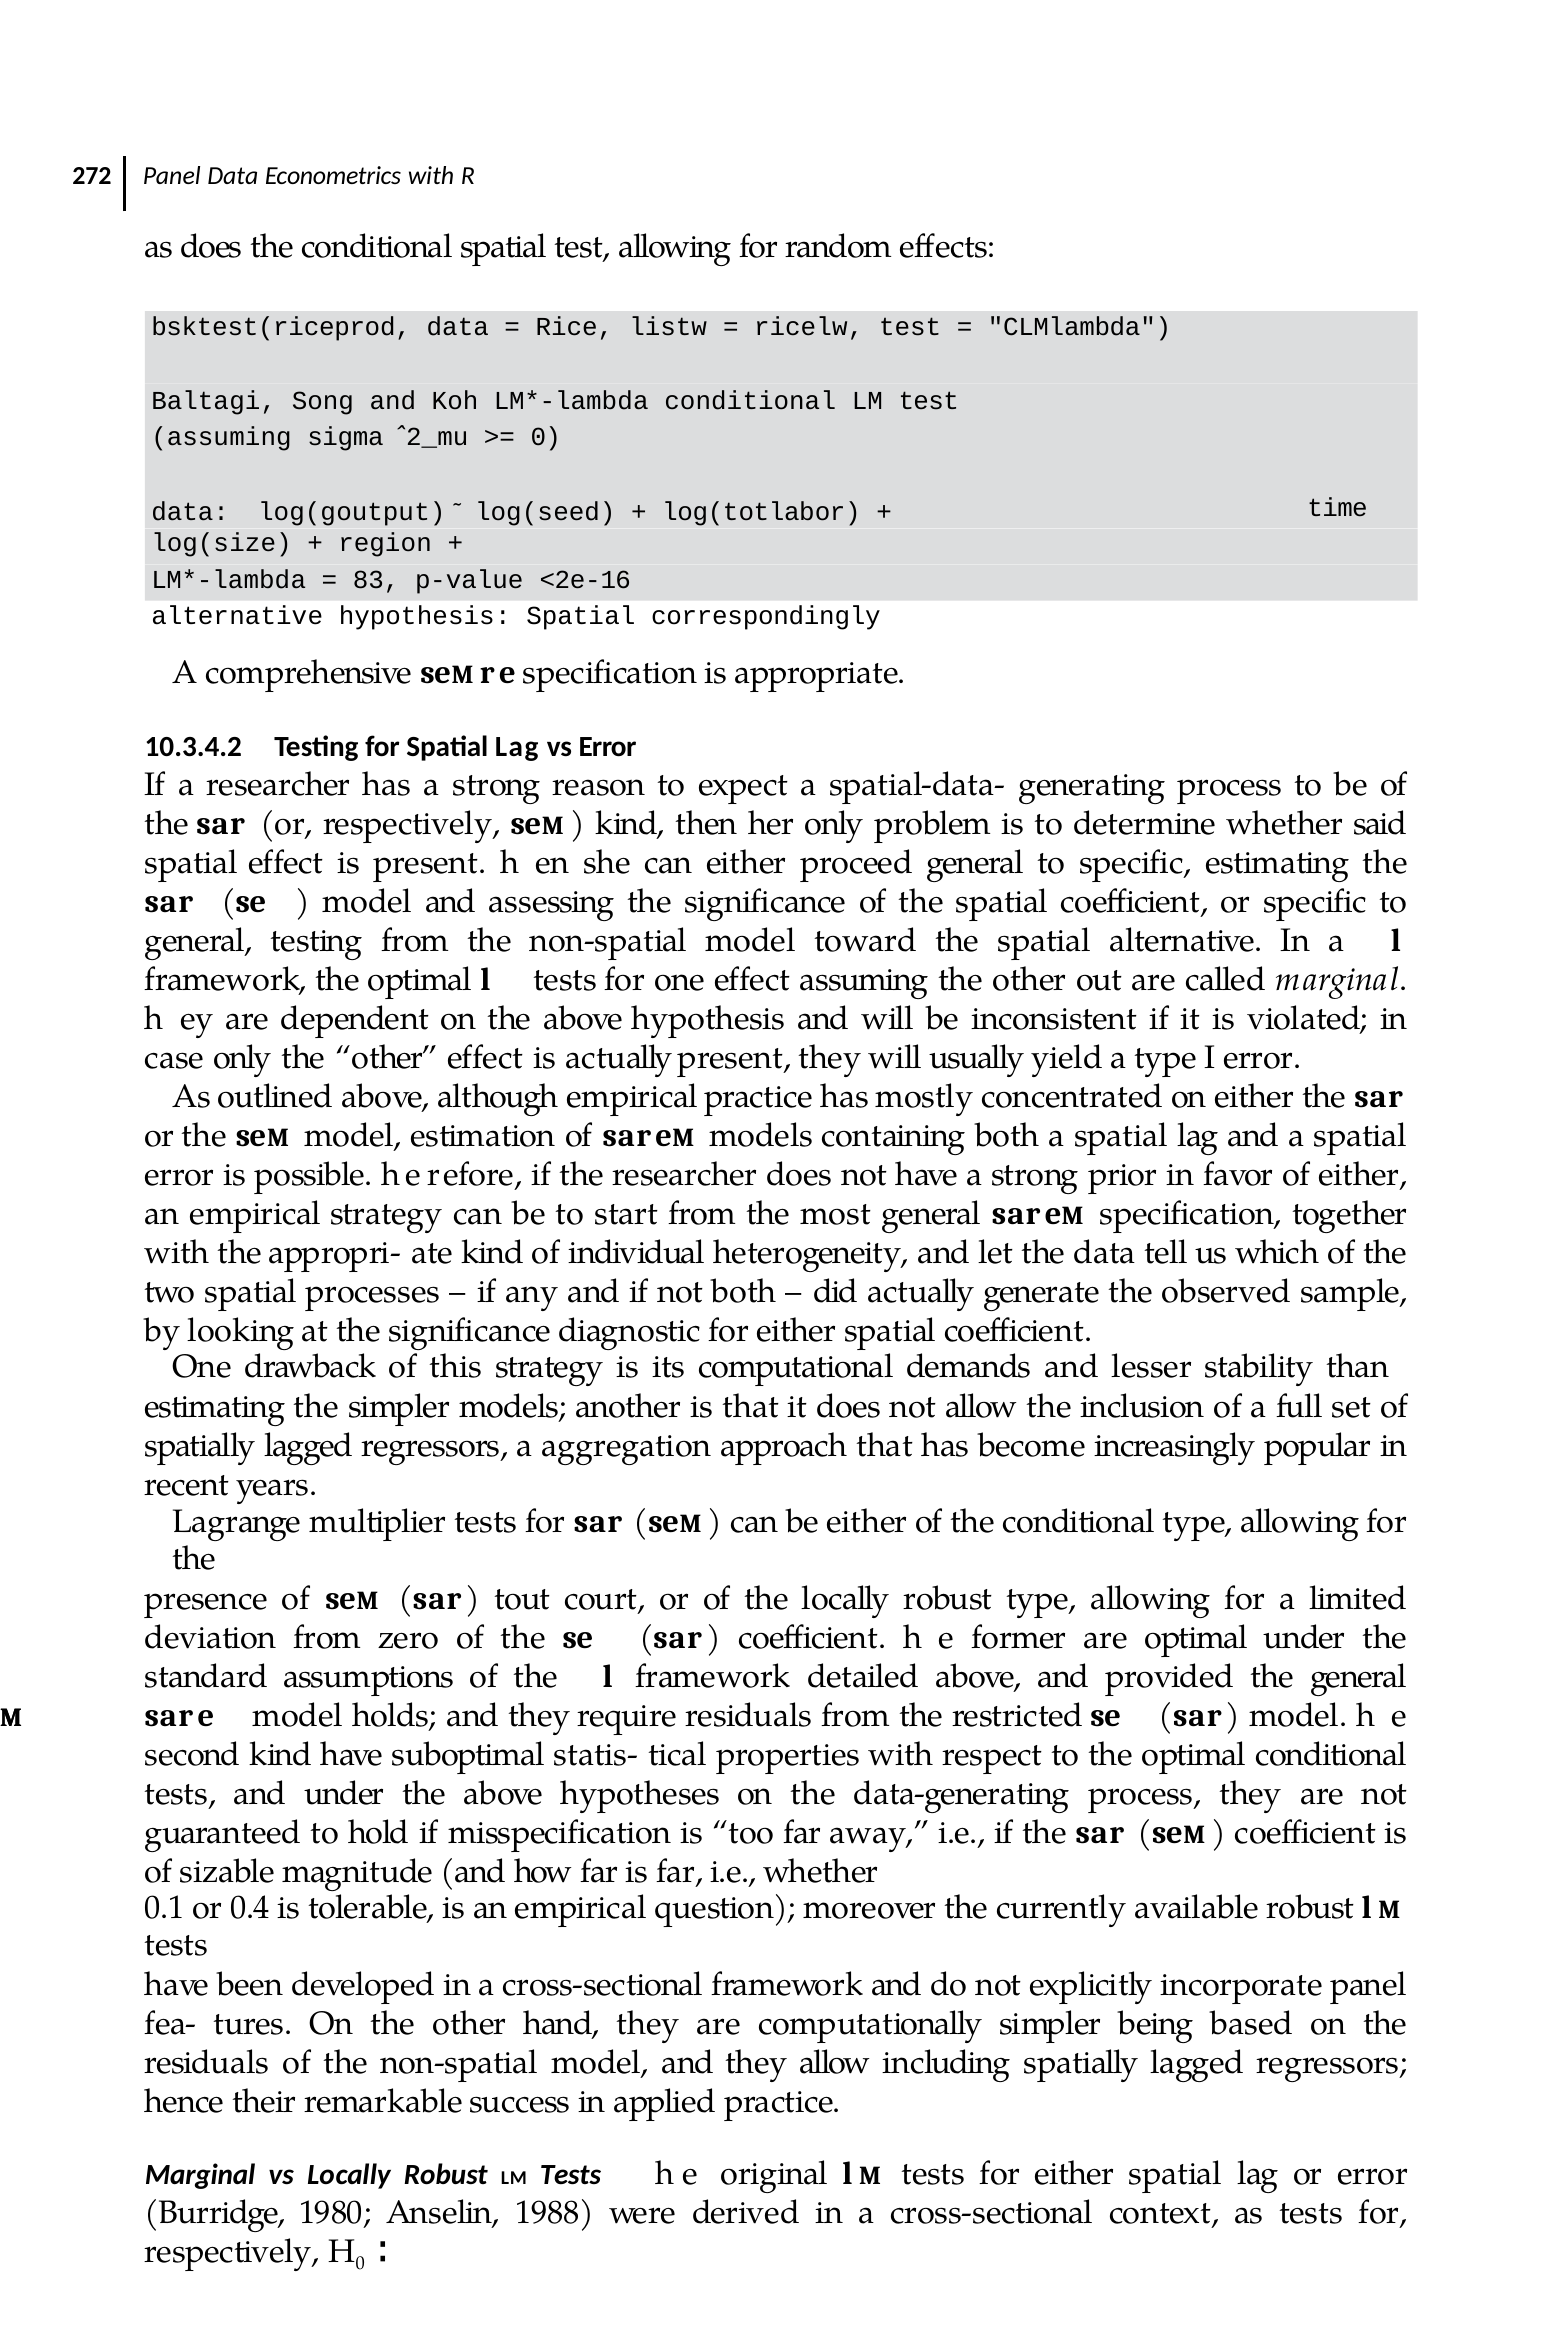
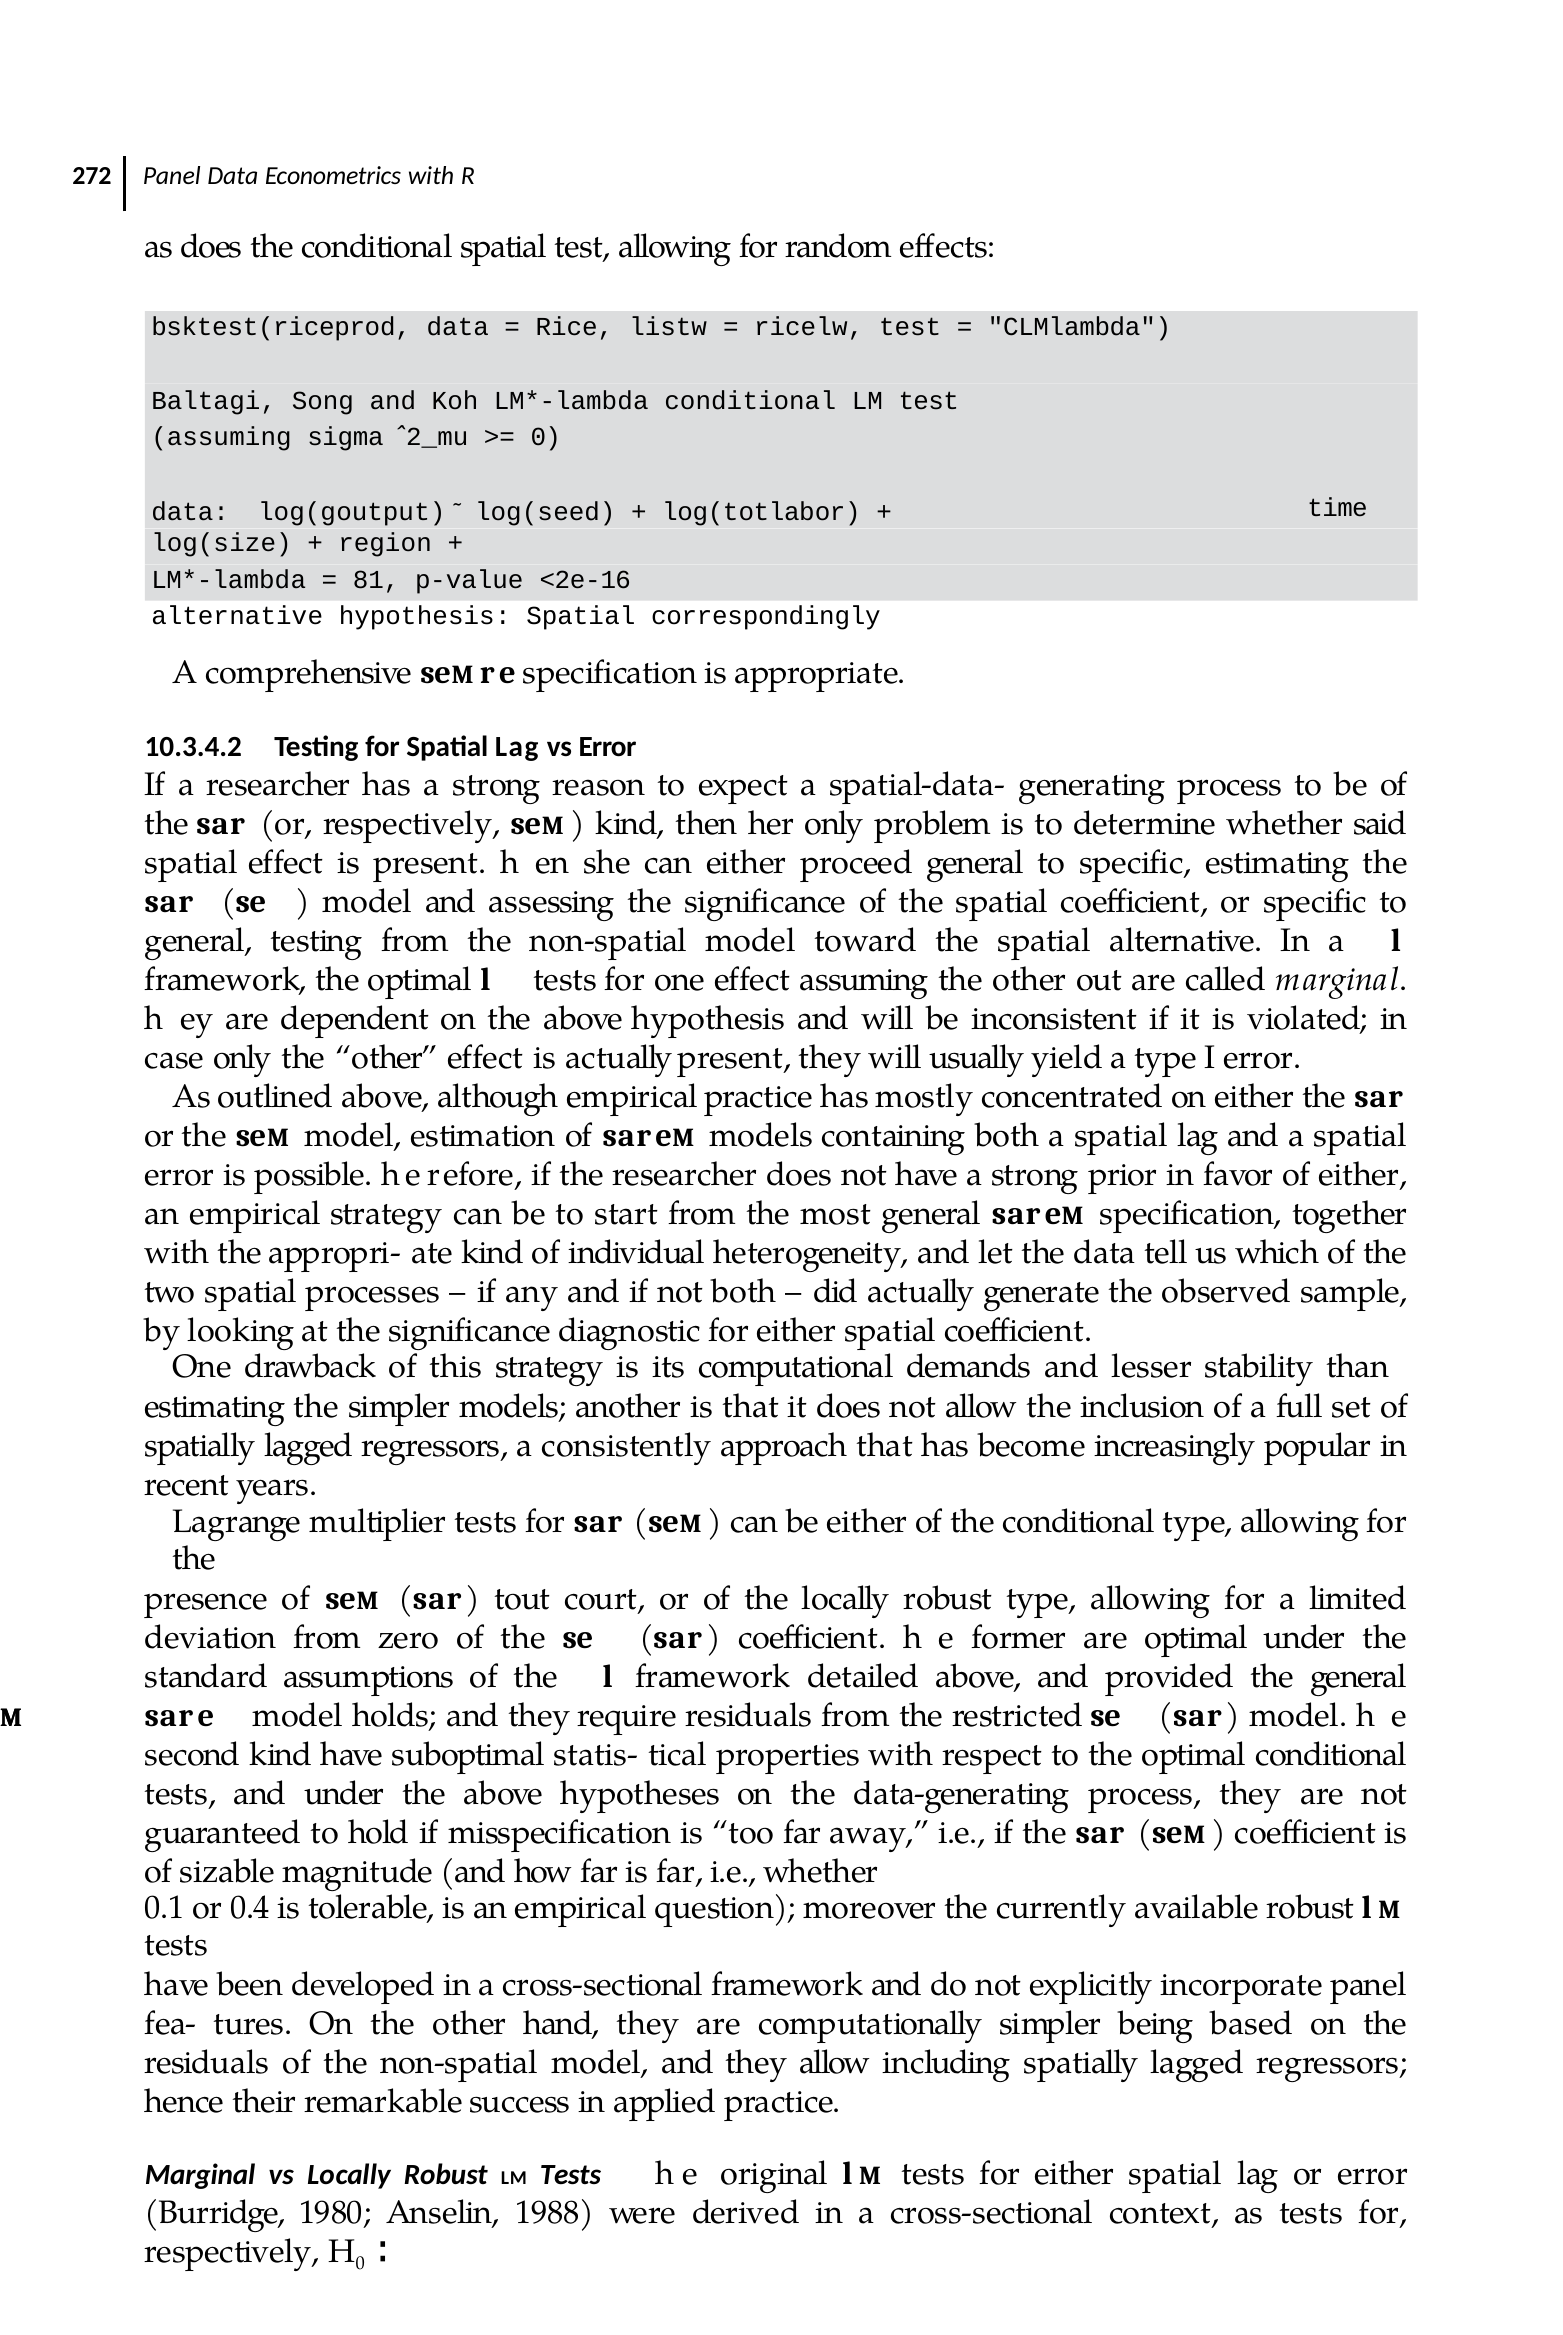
83: 83 -> 81
aggregation: aggregation -> consistently
